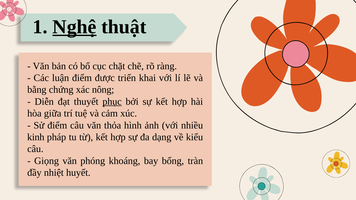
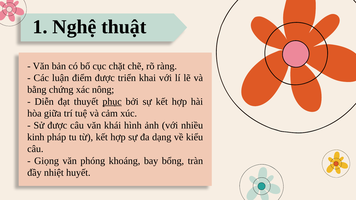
Nghệ underline: present -> none
Sử điểm: điểm -> được
thỏa: thỏa -> khái
